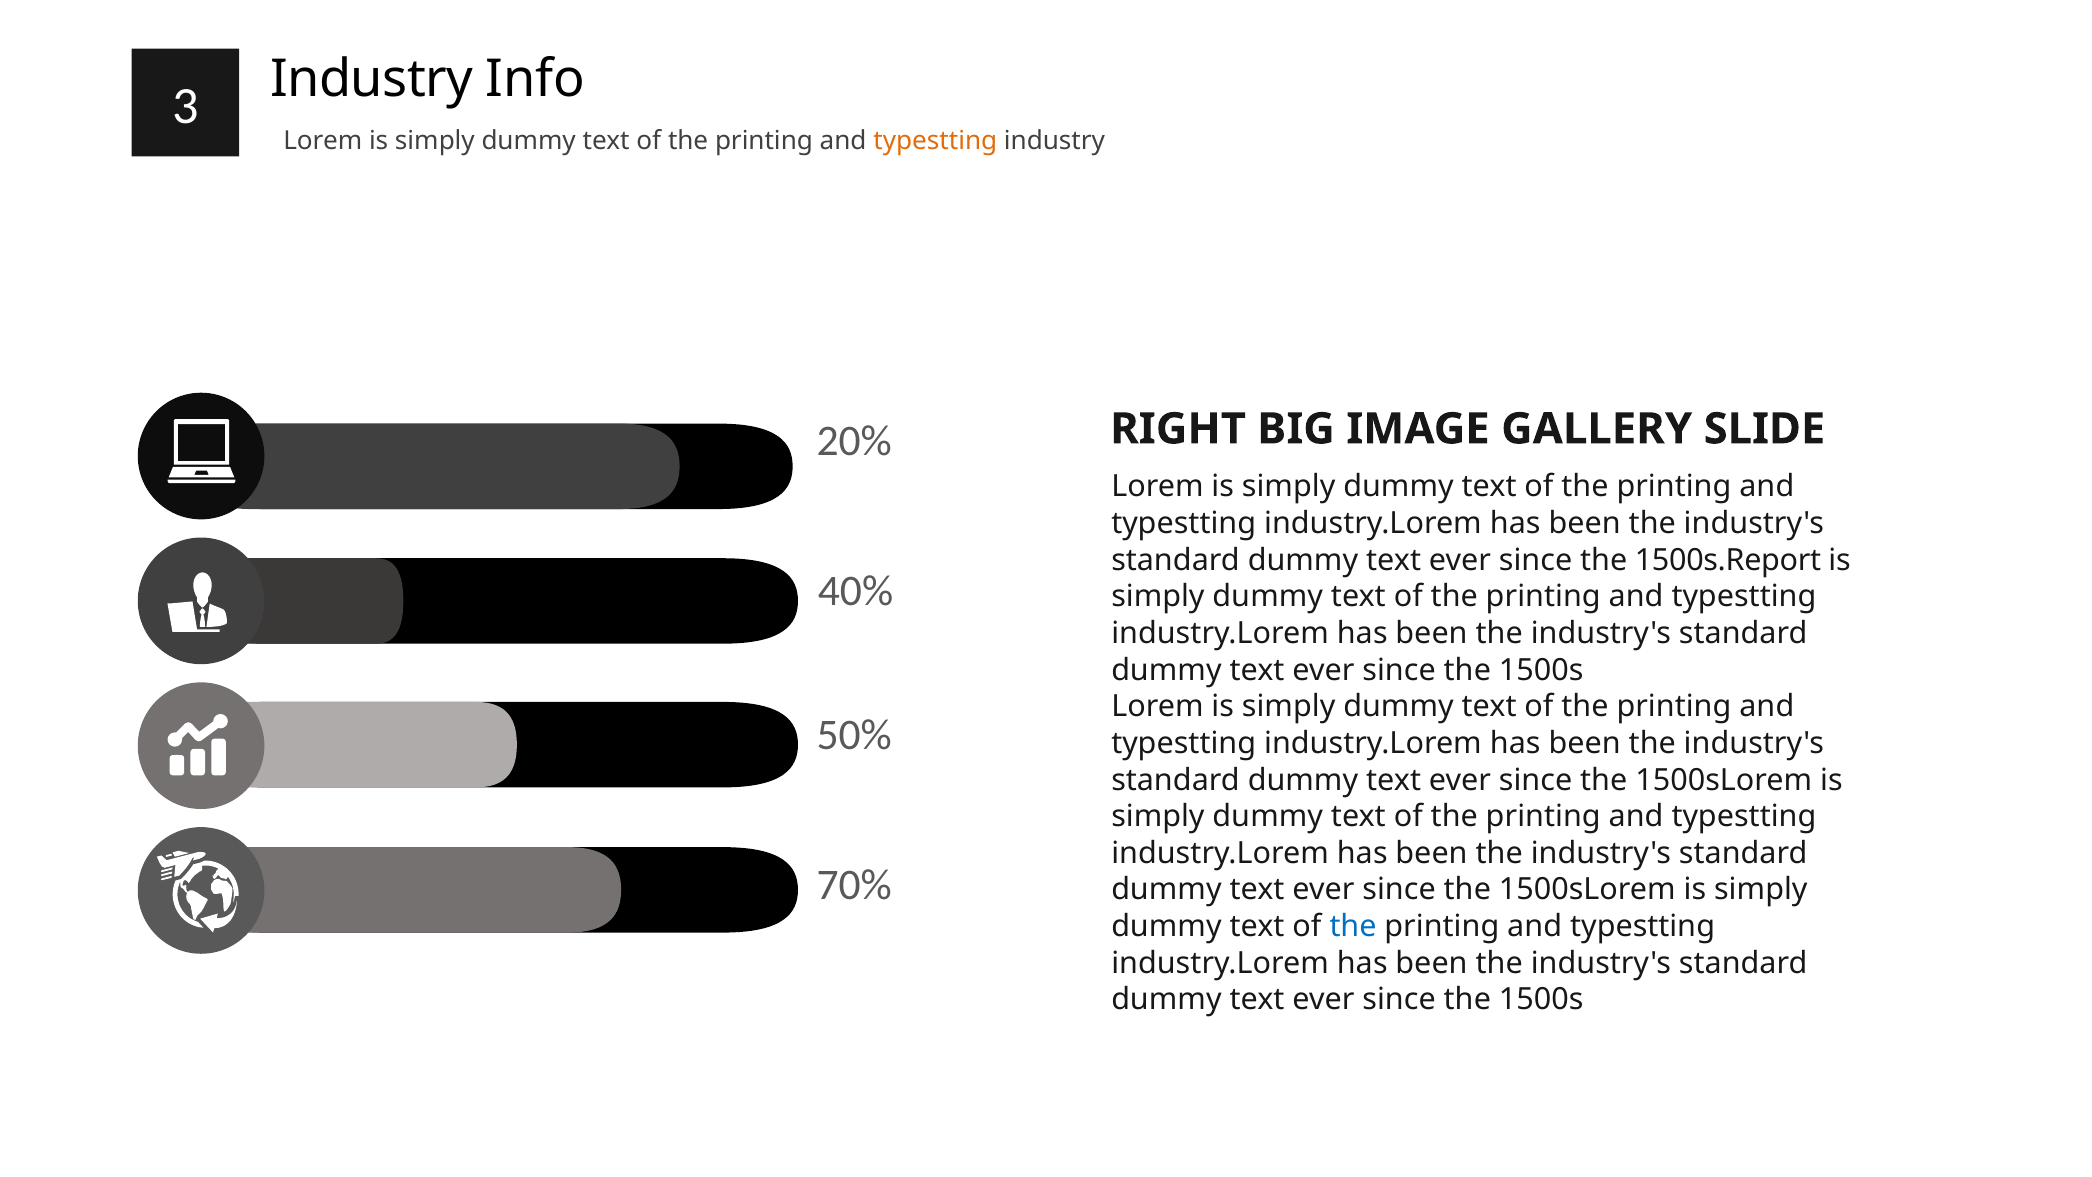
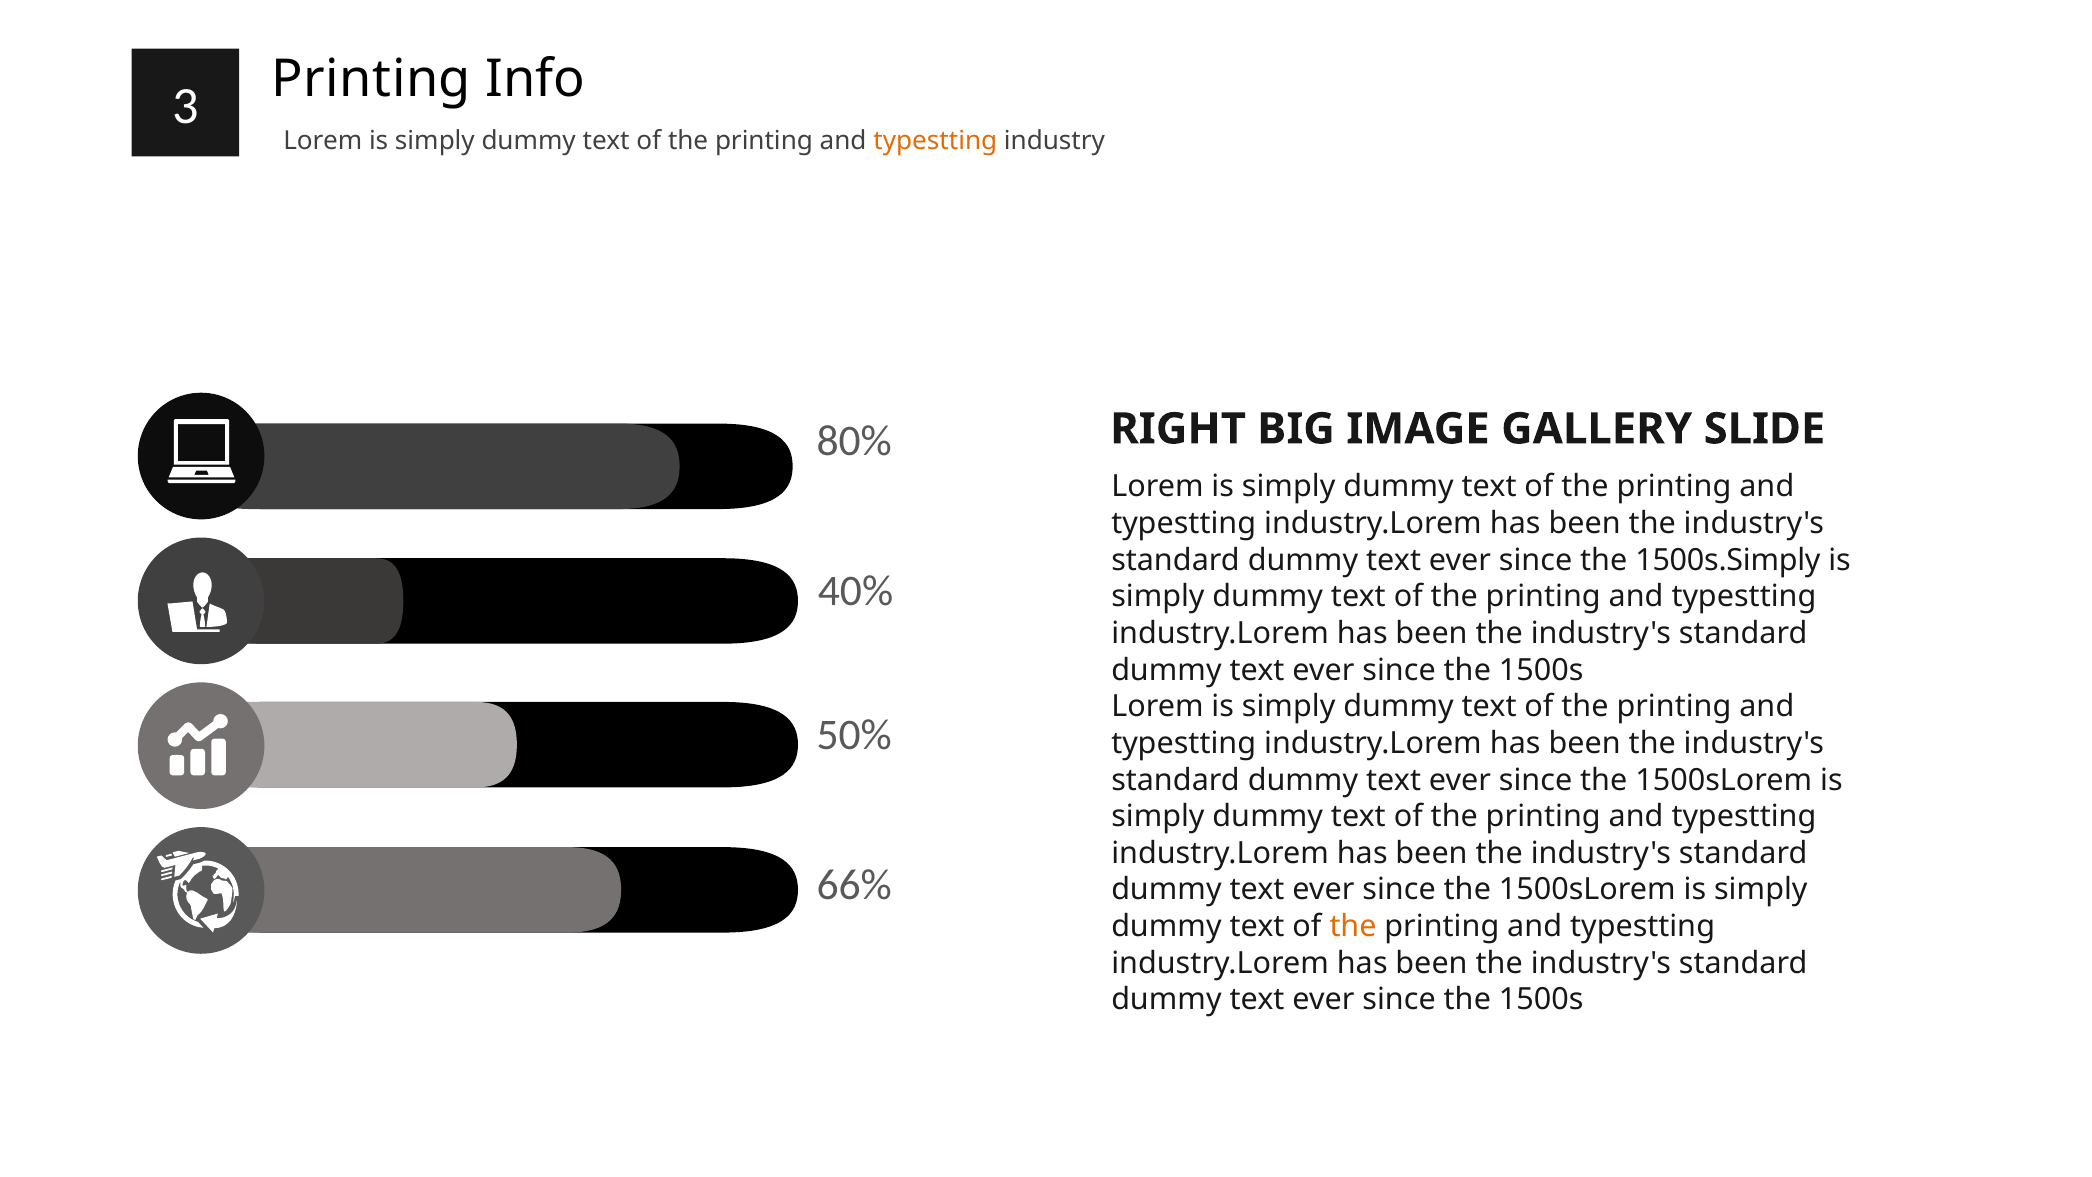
3 Industry: Industry -> Printing
20%: 20% -> 80%
1500s.Report: 1500s.Report -> 1500s.Simply
70%: 70% -> 66%
the at (1353, 926) colour: blue -> orange
